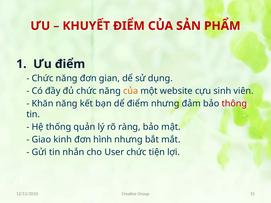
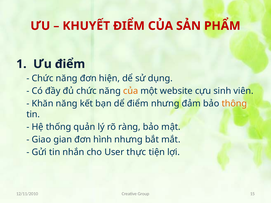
gian: gian -> hiện
thông colour: red -> orange
kinh: kinh -> gian
User chức: chức -> thực
